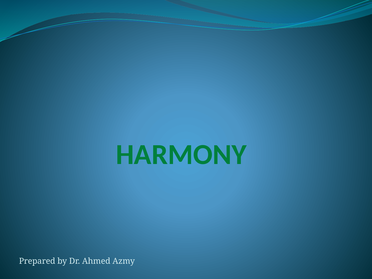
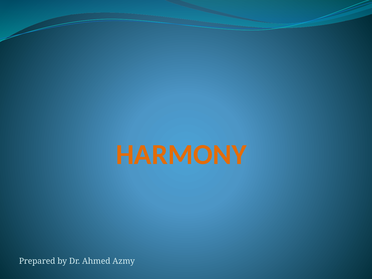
HARMONY colour: green -> orange
